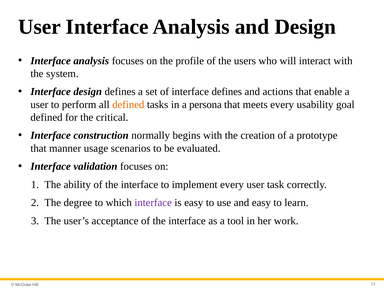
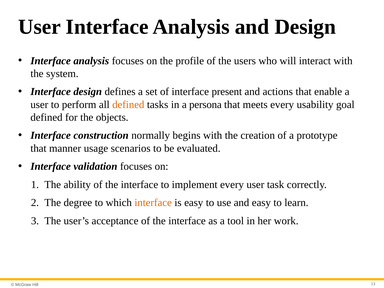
interface defines: defines -> present
critical: critical -> objects
interface at (153, 203) colour: purple -> orange
